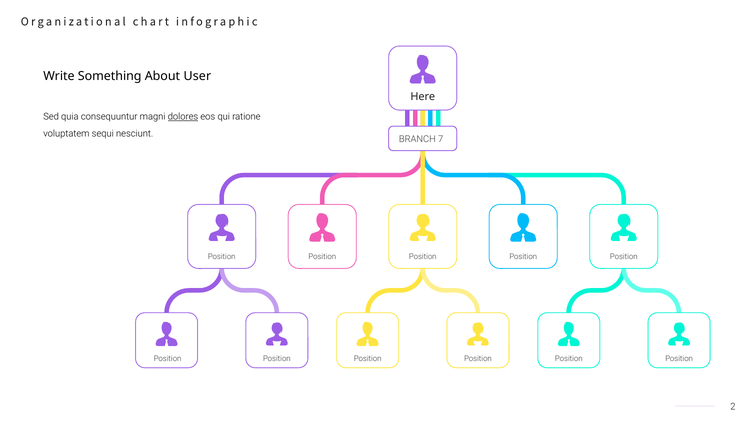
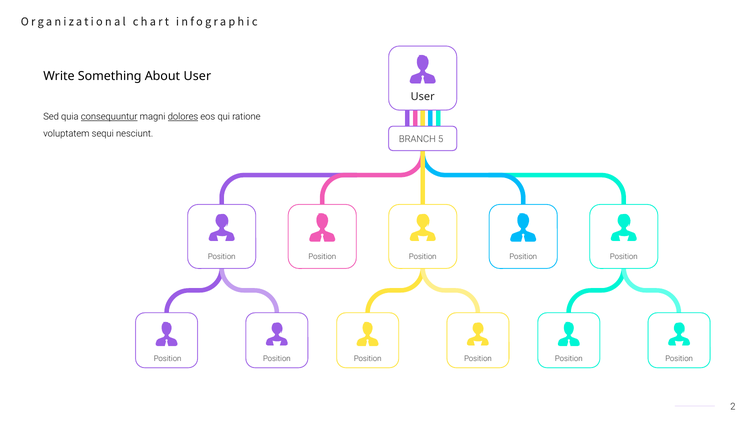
Here at (423, 97): Here -> User
consequuntur underline: none -> present
7: 7 -> 5
